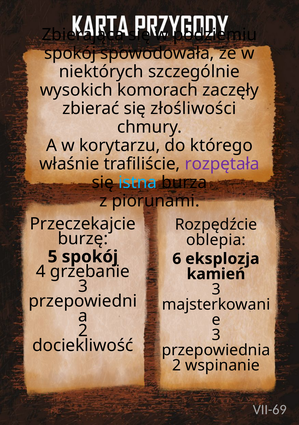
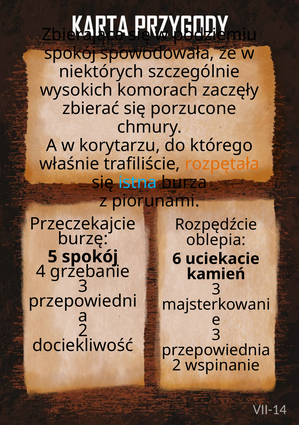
złośliwości: złośliwości -> porzucone
rozpętała colour: purple -> orange
eksplozja: eksplozja -> uciekacie
VII-69: VII-69 -> VII-14
